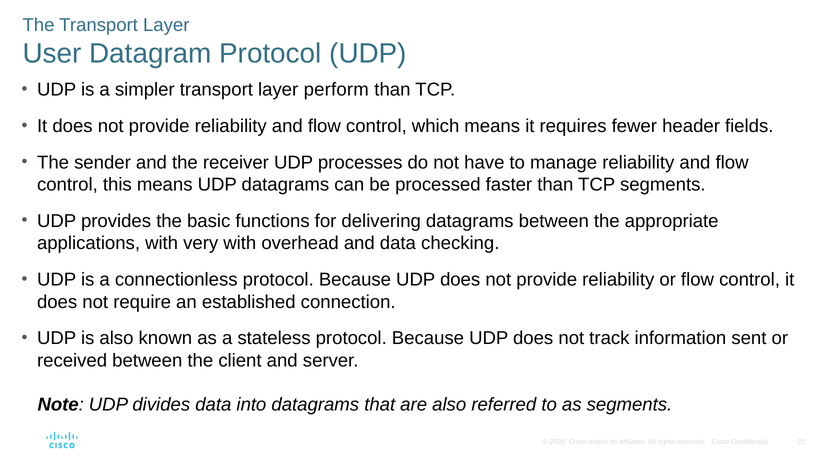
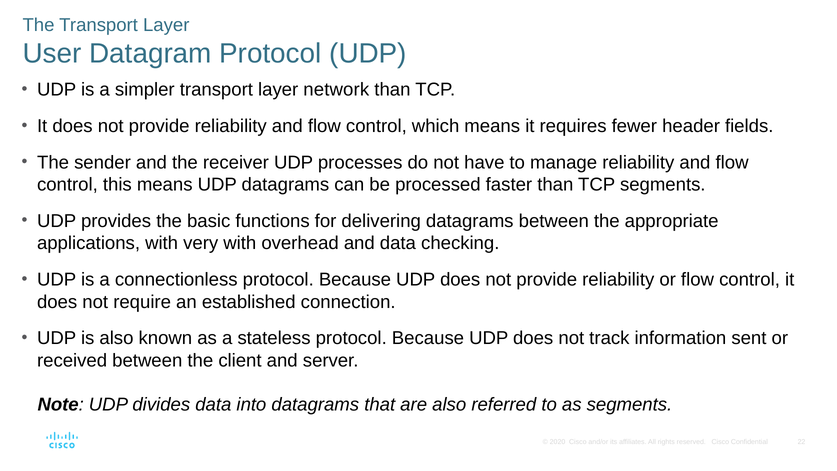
perform: perform -> network
